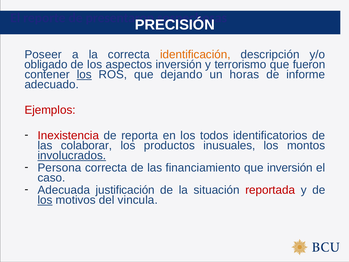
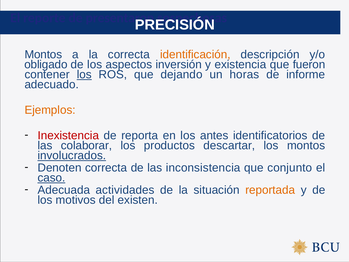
Poseer at (43, 54): Poseer -> Montos
terrorismo: terrorismo -> existencia
Ejemplos colour: red -> orange
todos: todos -> antes
inusuales: inusuales -> descartar
Persona: Persona -> Denoten
financiamiento: financiamiento -> inconsistencia
que inversión: inversión -> conjunto
caso underline: none -> present
justificación: justificación -> actividades
reportada colour: red -> orange
los at (45, 200) underline: present -> none
vincula: vincula -> existen
